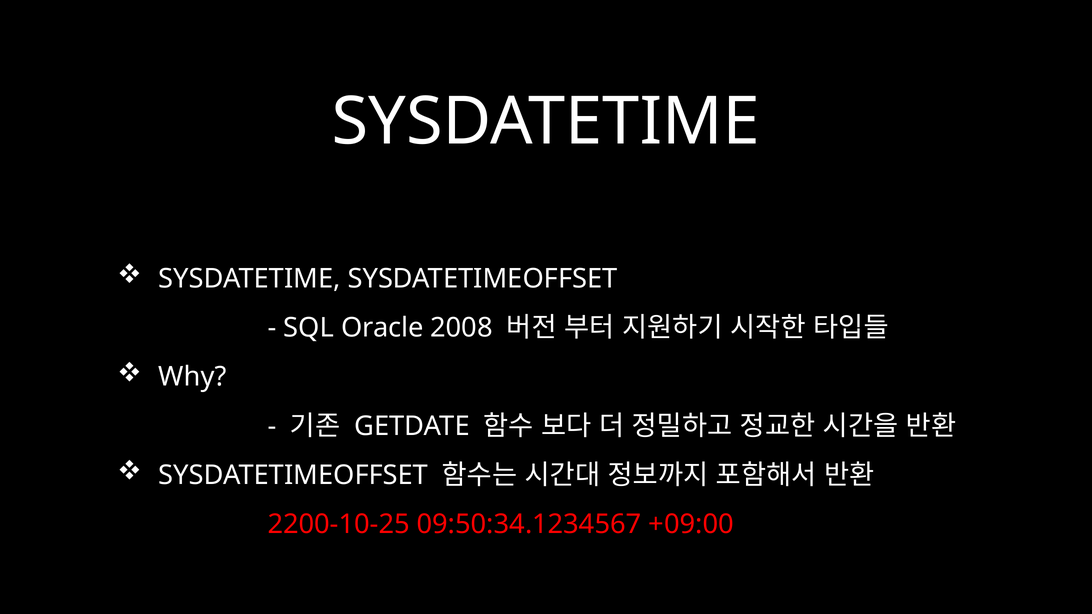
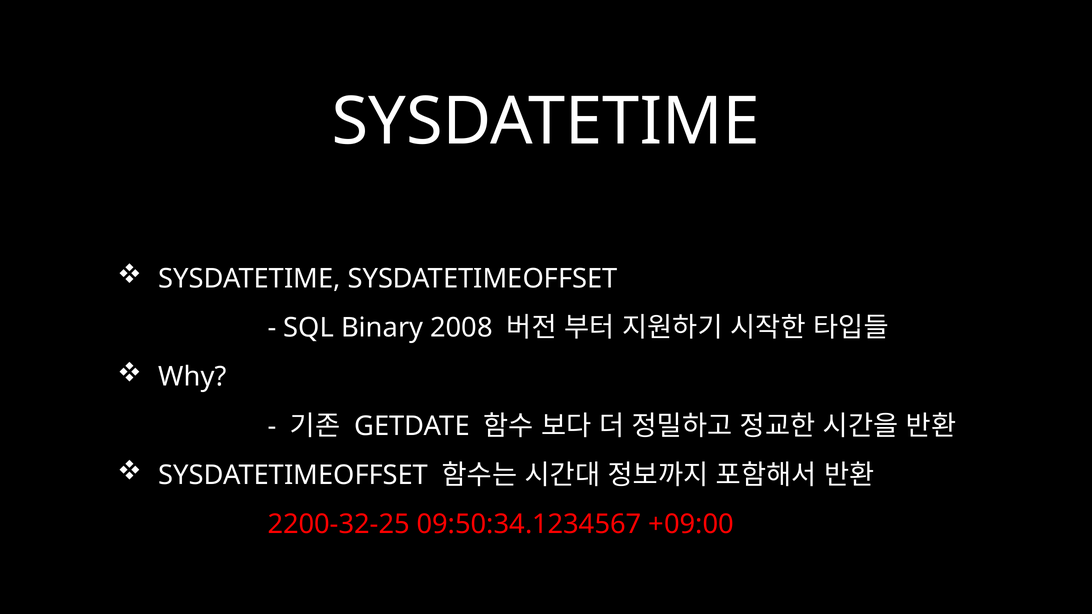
Oracle: Oracle -> Binary
2200-10-25: 2200-10-25 -> 2200-32-25
